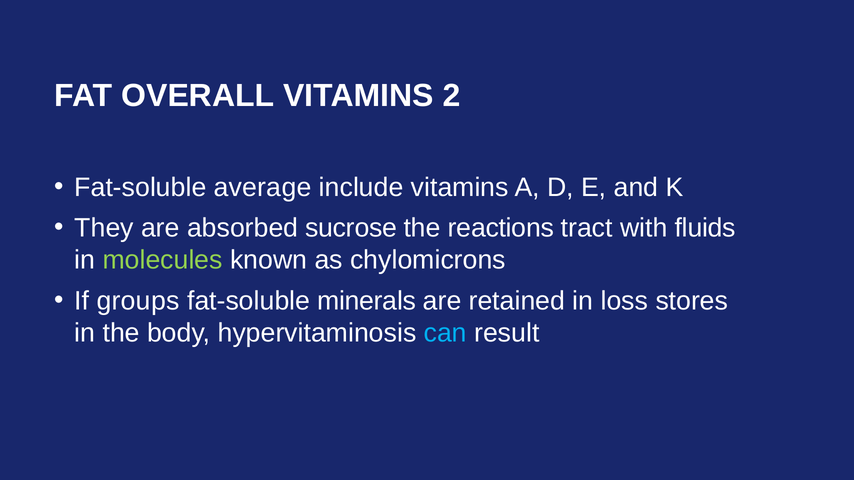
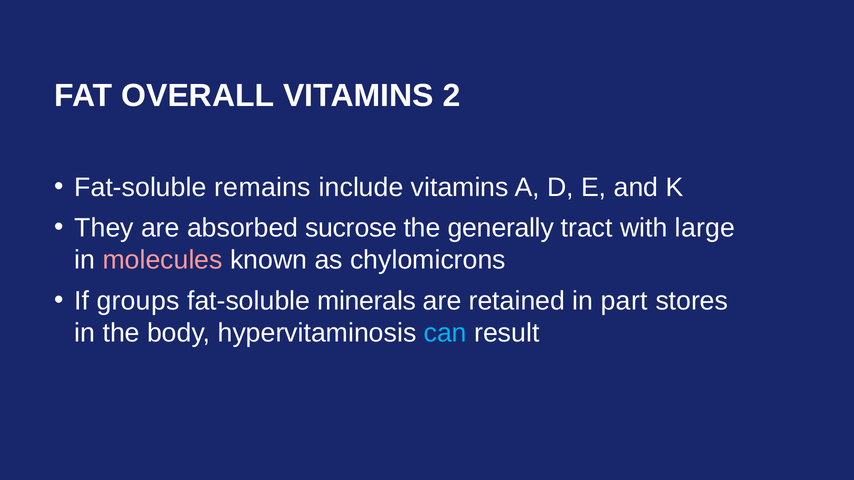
average: average -> remains
reactions: reactions -> generally
fluids: fluids -> large
molecules colour: light green -> pink
loss: loss -> part
